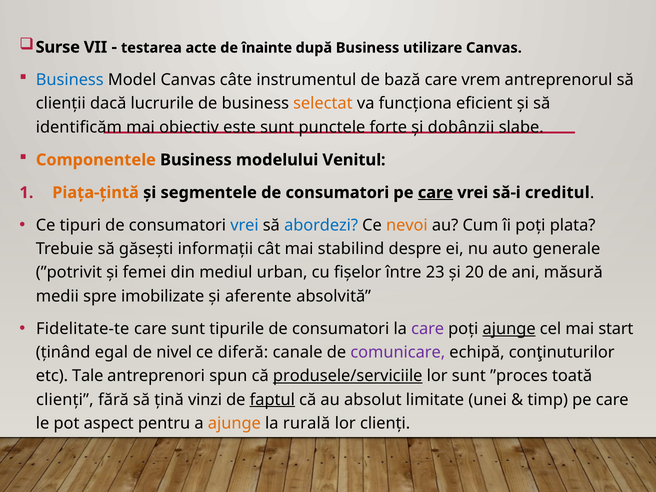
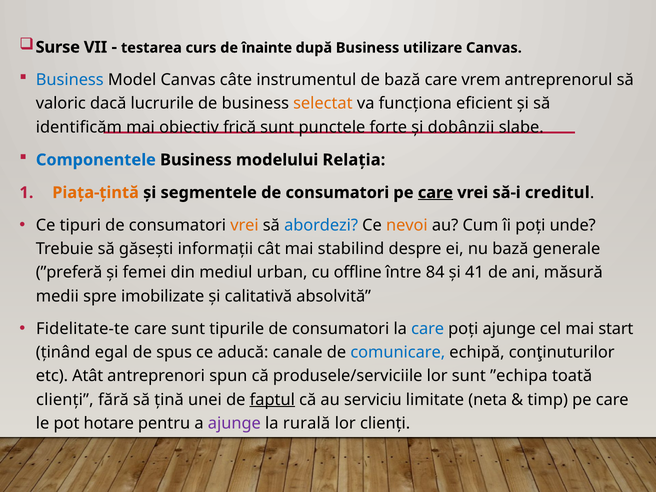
acte: acte -> curs
clienții: clienții -> valoric
este: este -> frică
Componentele colour: orange -> blue
Venitul: Venitul -> Relația
vrei at (244, 225) colour: blue -> orange
plata: plata -> unde
nu auto: auto -> bază
”potrivit: ”potrivit -> ”preferă
fișelor: fișelor -> offline
23: 23 -> 84
20: 20 -> 41
aferente: aferente -> calitativă
care at (428, 329) colour: purple -> blue
ajunge at (509, 329) underline: present -> none
nivel: nivel -> spus
diferă: diferă -> aducă
comunicare colour: purple -> blue
Tale: Tale -> Atât
produsele/serviciile underline: present -> none
”proces: ”proces -> ”echipa
vinzi: vinzi -> unei
absolut: absolut -> serviciu
unei: unei -> neta
aspect: aspect -> hotare
ajunge at (234, 423) colour: orange -> purple
